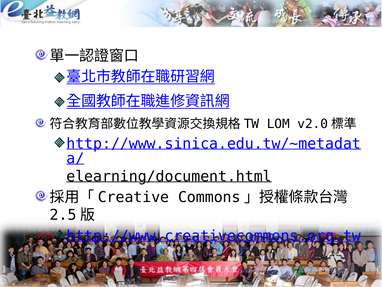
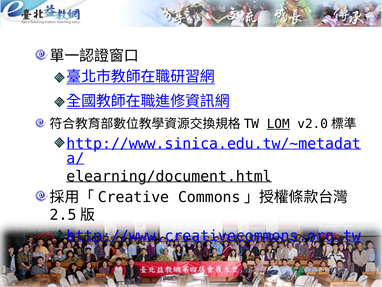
LOM underline: none -> present
